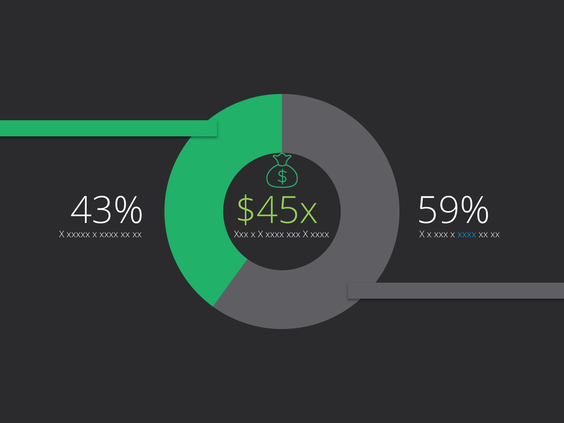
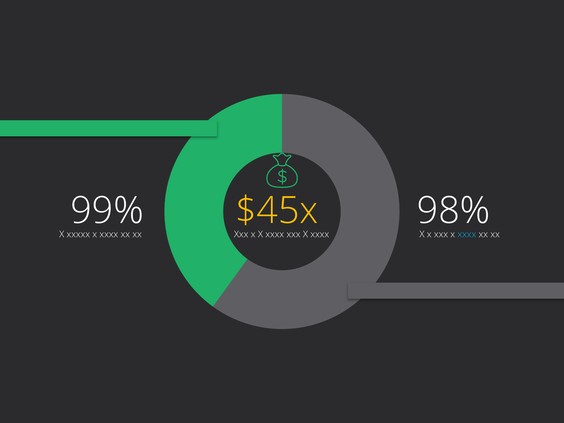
43%: 43% -> 99%
$45x colour: light green -> yellow
59%: 59% -> 98%
